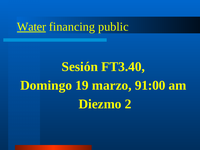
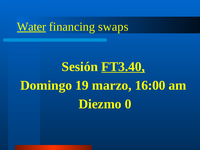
public: public -> swaps
FT3.40 underline: none -> present
91:00: 91:00 -> 16:00
2: 2 -> 0
